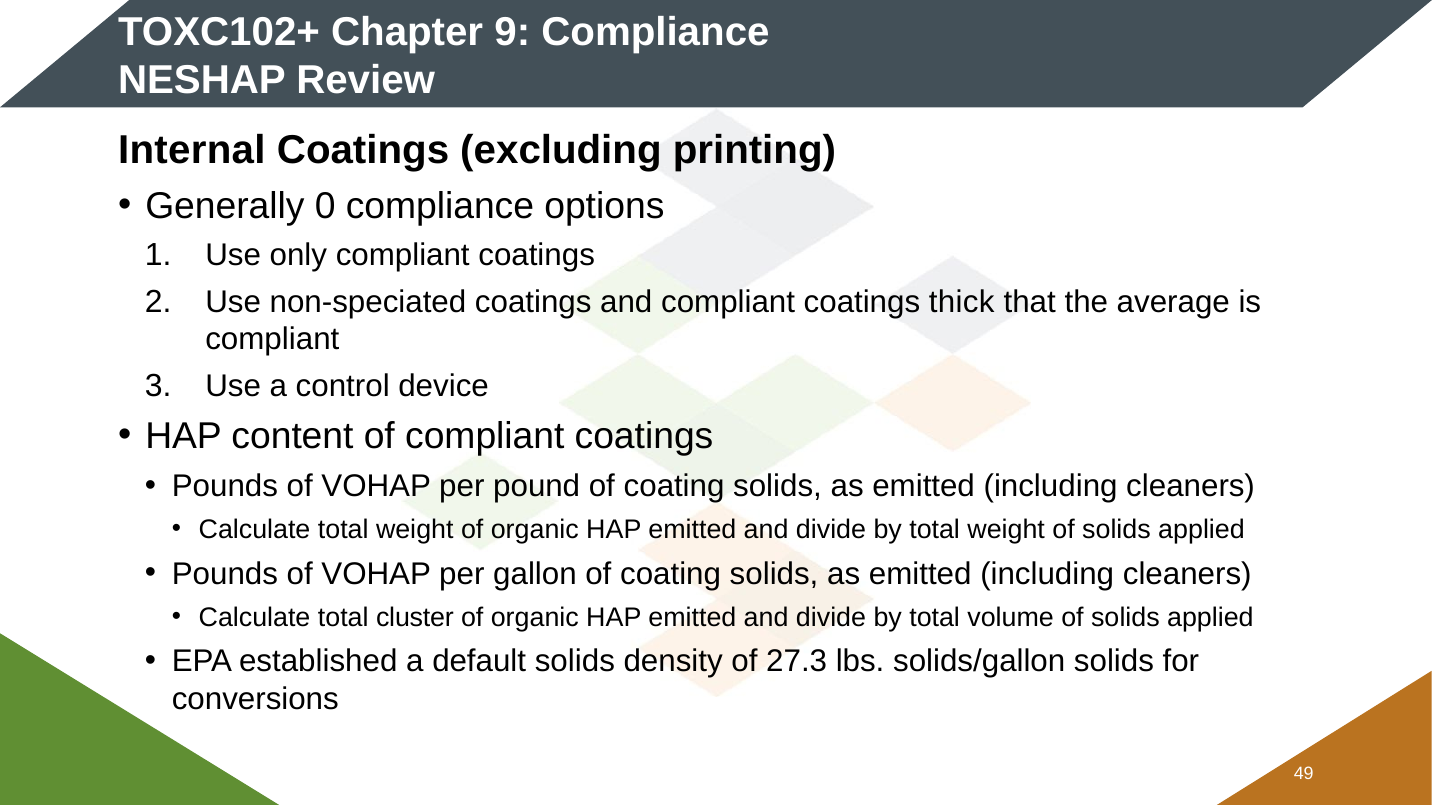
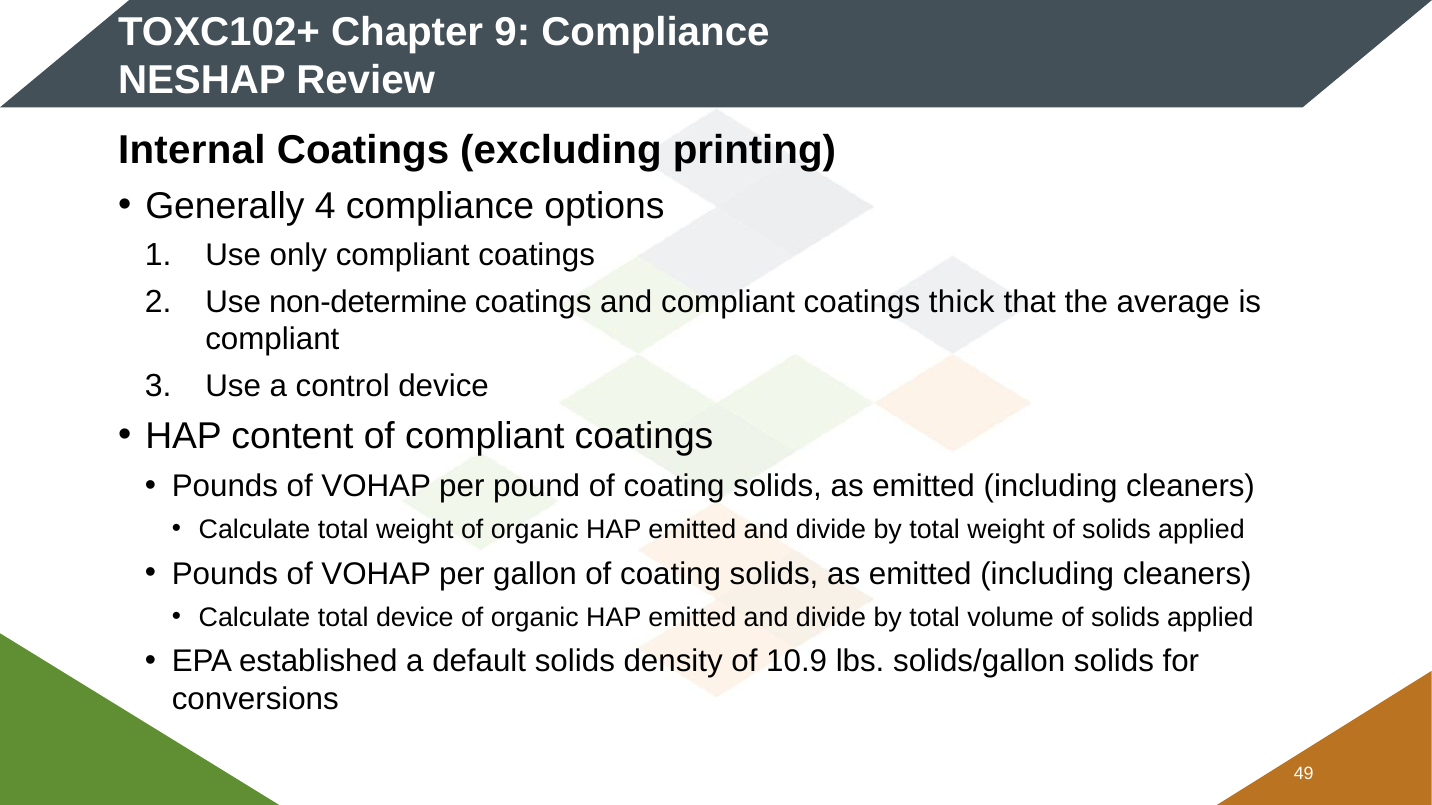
0: 0 -> 4
non-speciated: non-speciated -> non-determine
total cluster: cluster -> device
27.3: 27.3 -> 10.9
